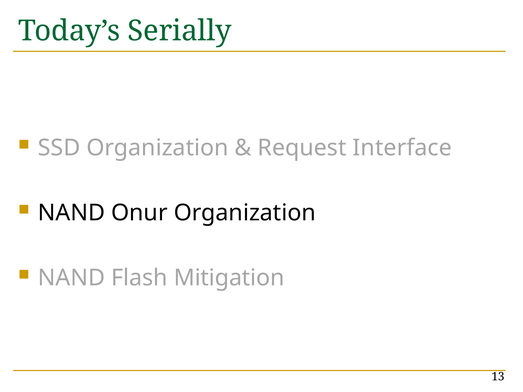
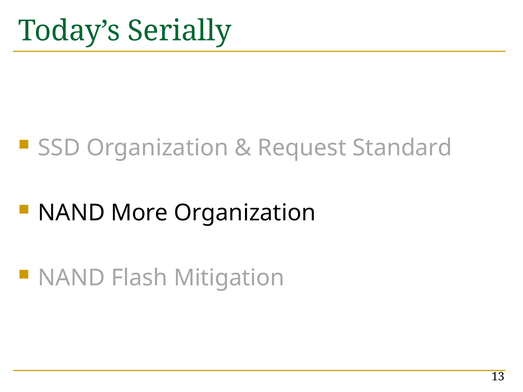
Interface: Interface -> Standard
Onur: Onur -> More
